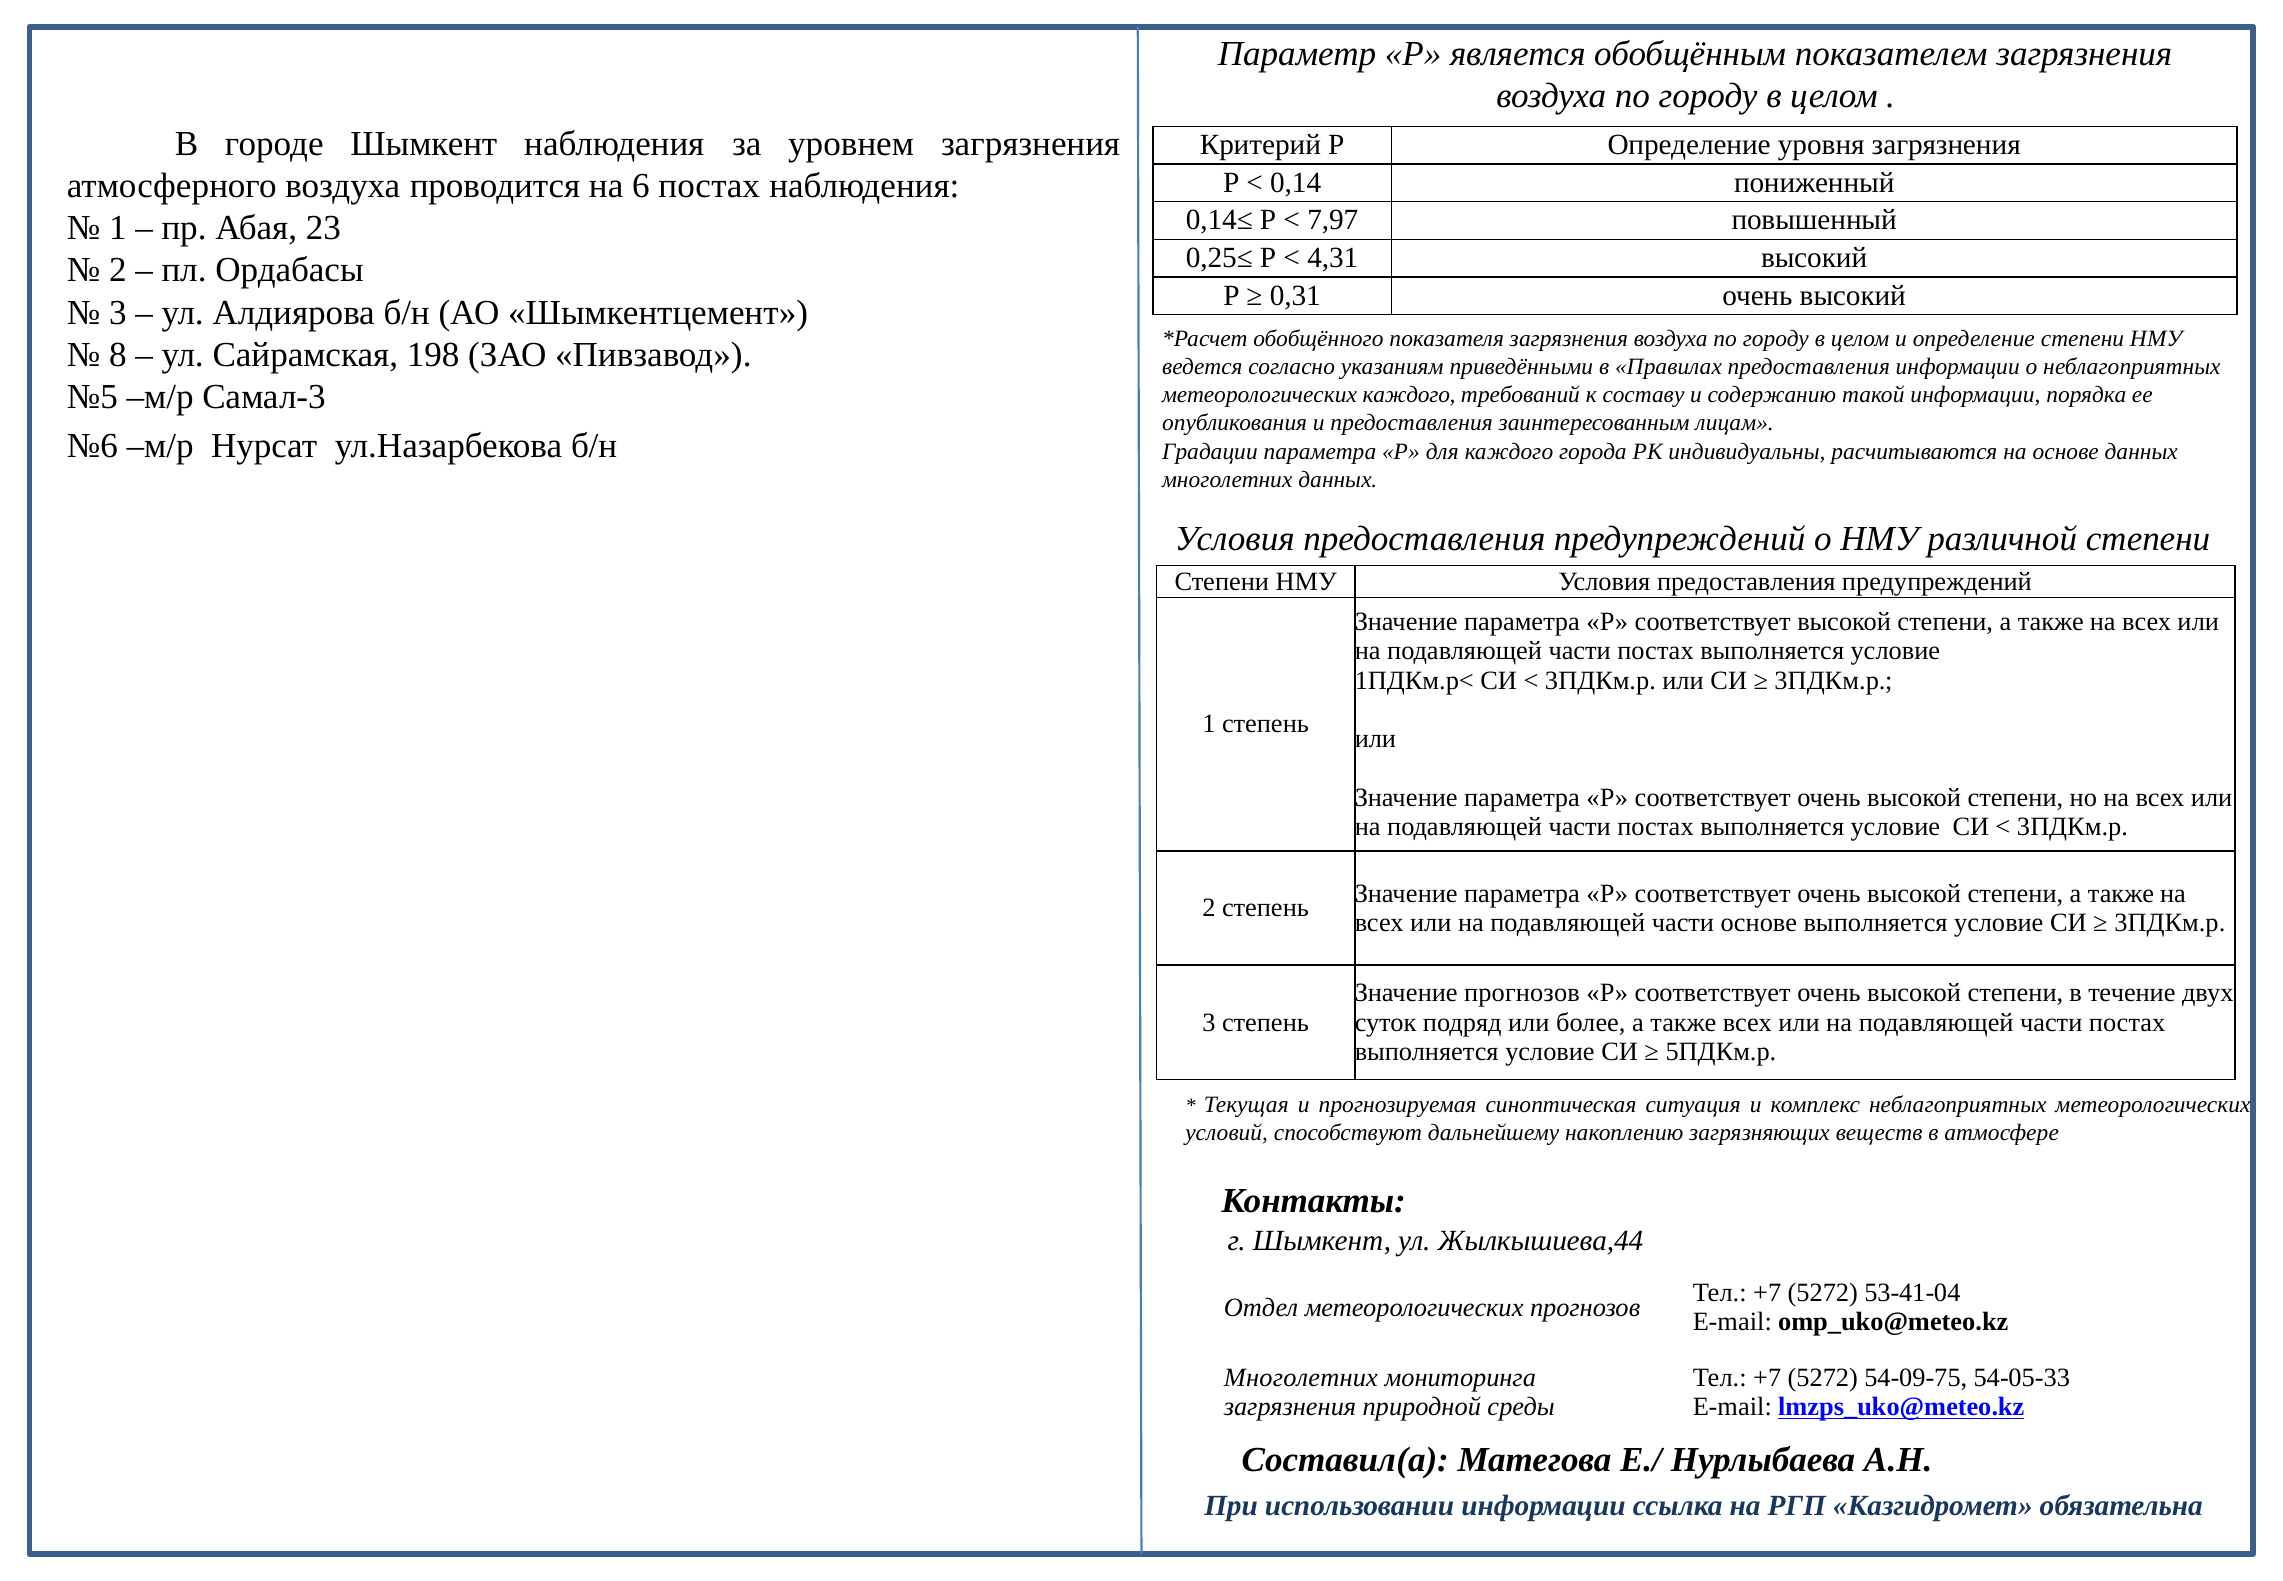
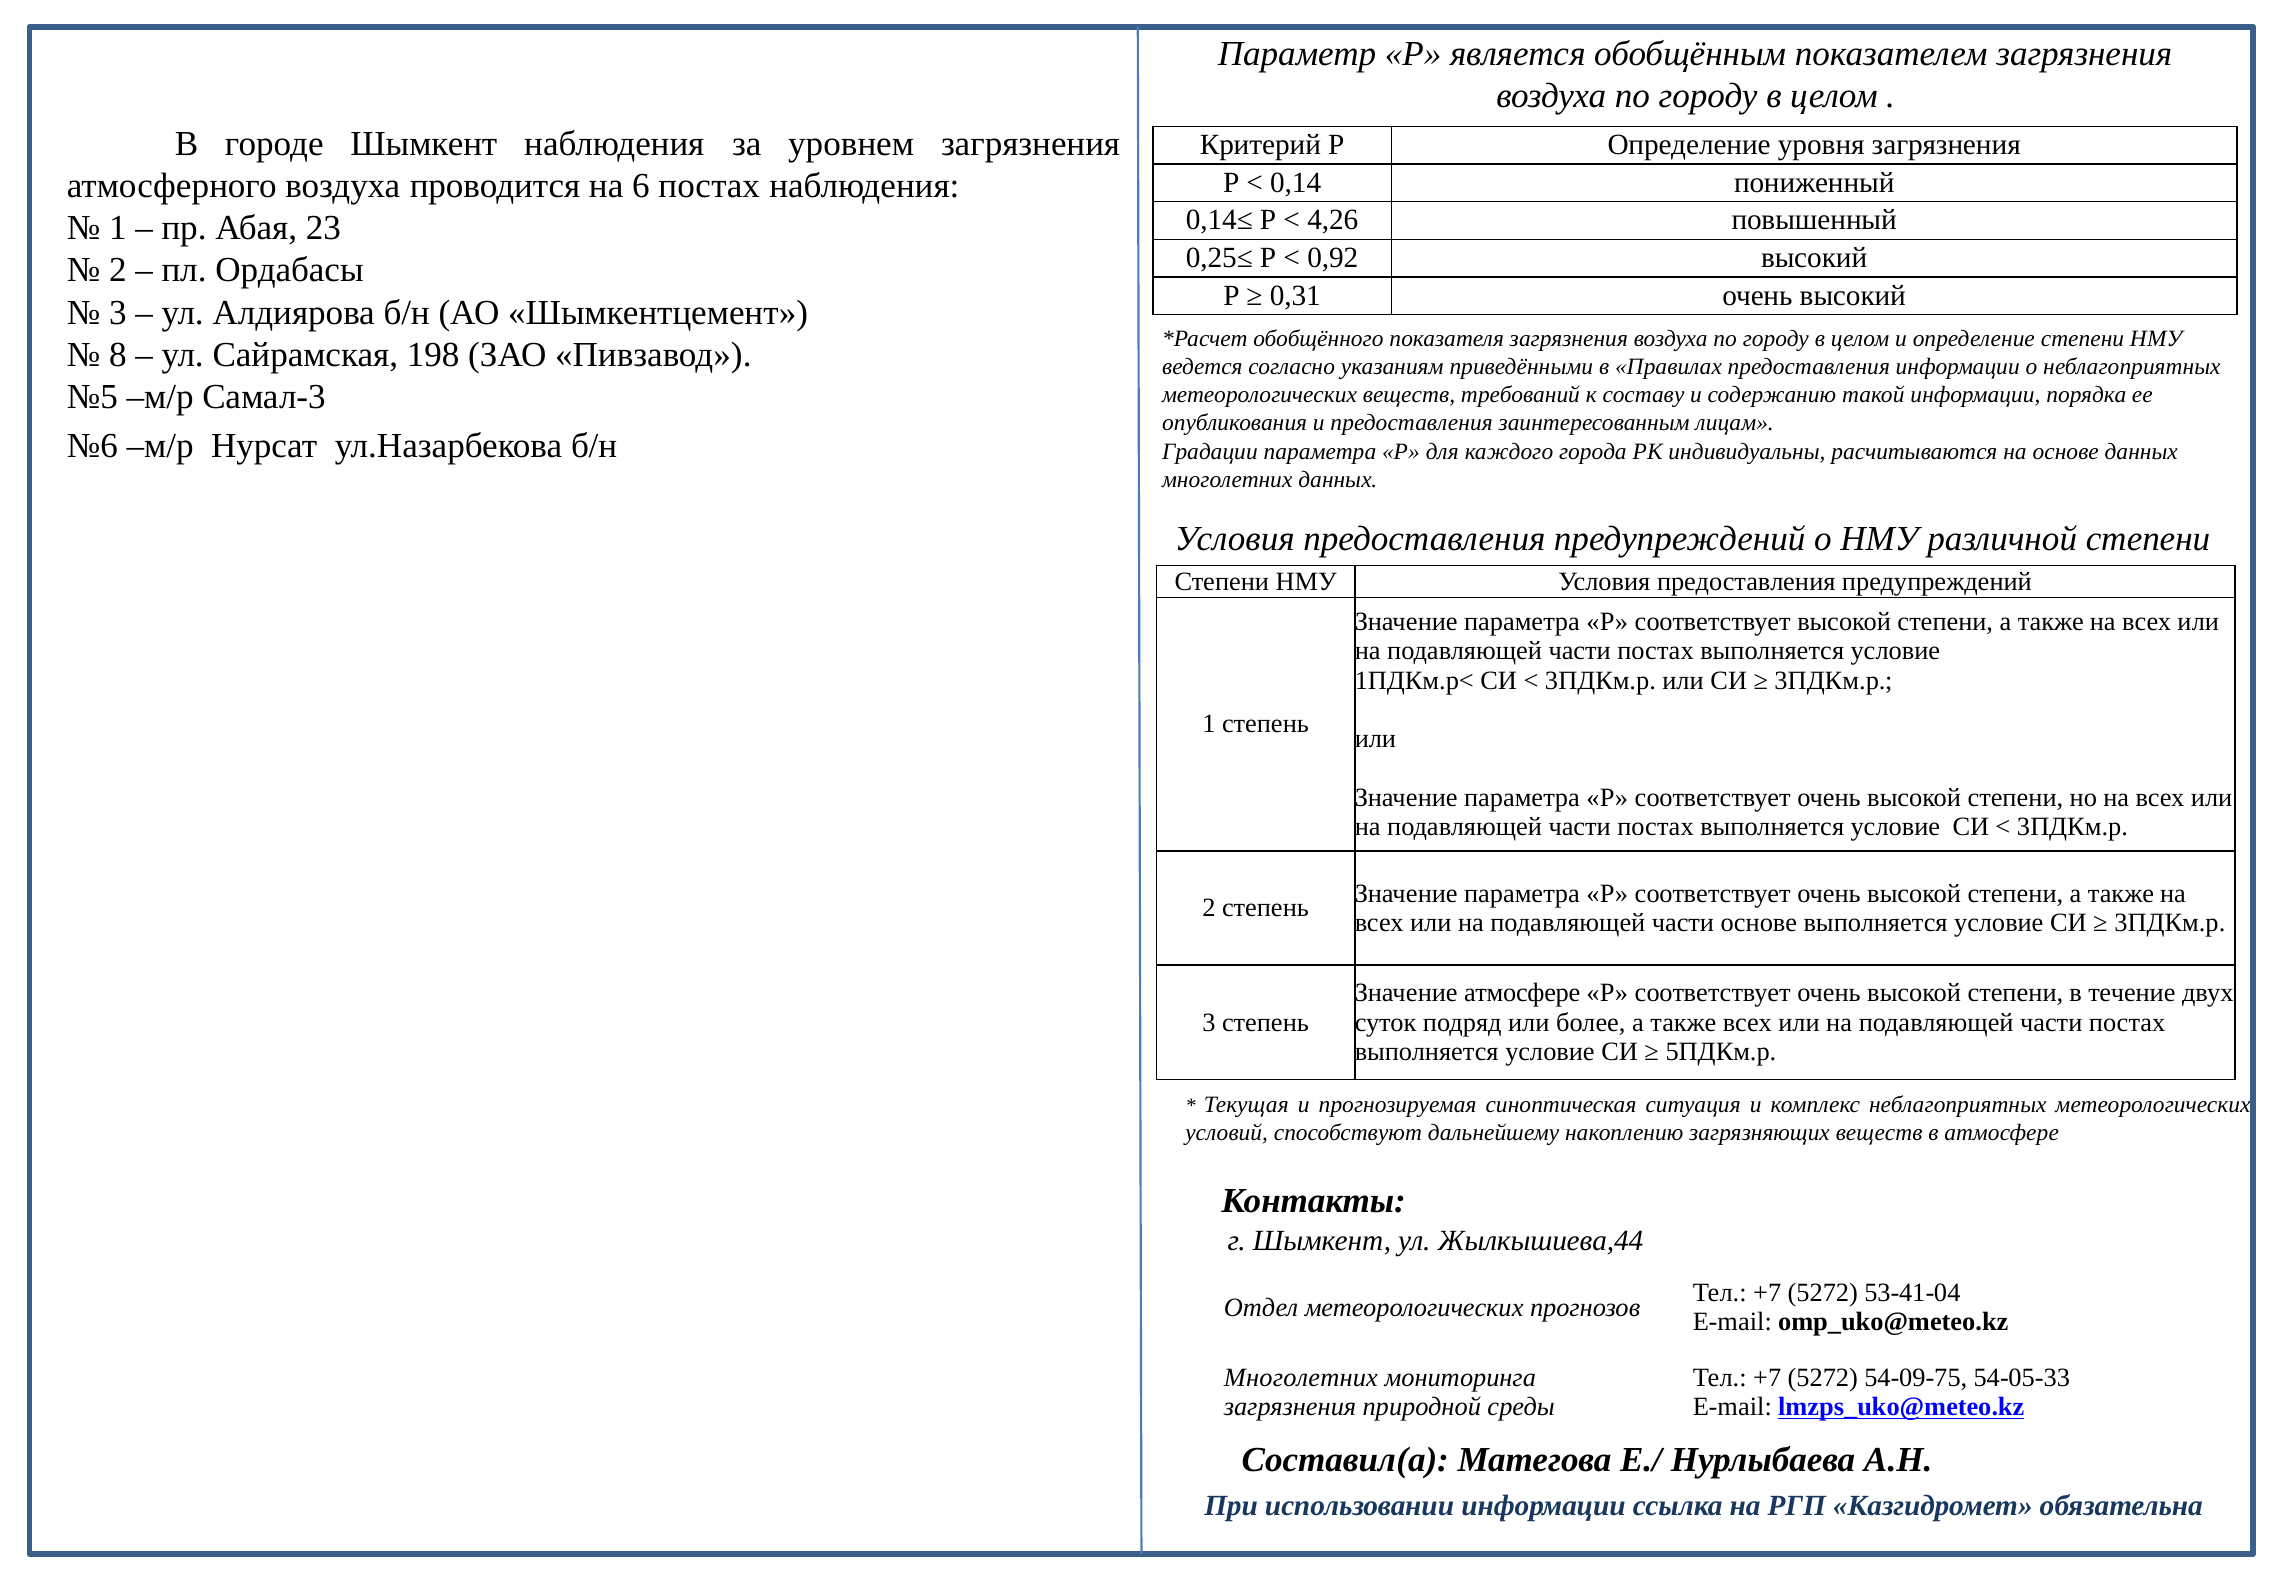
7,97: 7,97 -> 4,26
4,31: 4,31 -> 0,92
метеорологических каждого: каждого -> веществ
Значение прогнозов: прогнозов -> атмосфере
